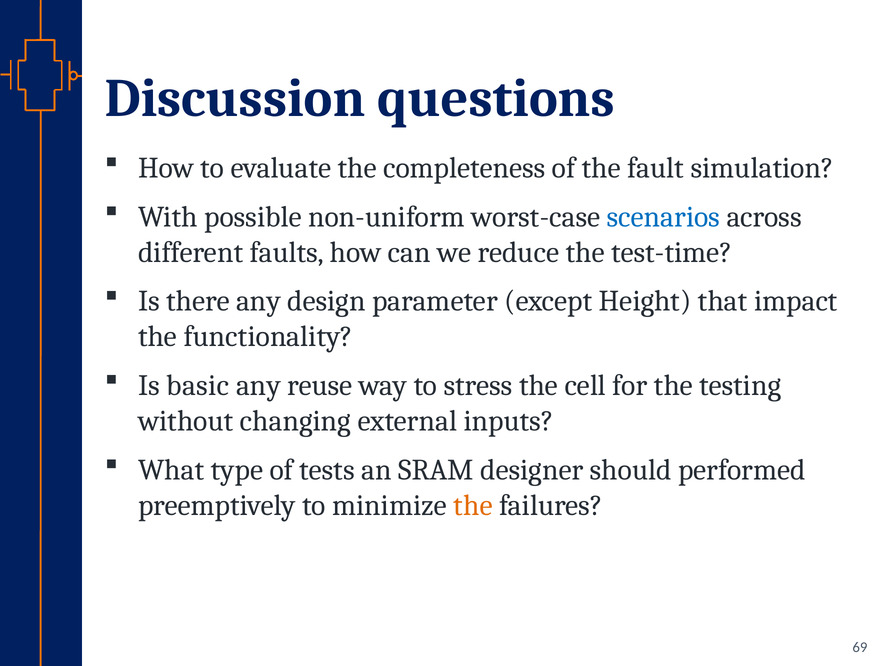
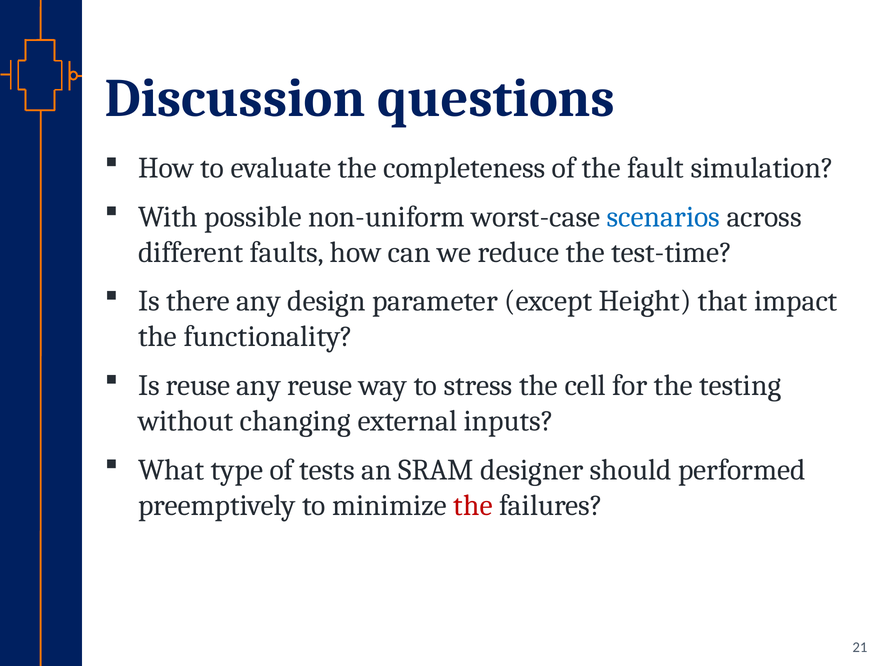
Is basic: basic -> reuse
the at (473, 505) colour: orange -> red
69: 69 -> 21
